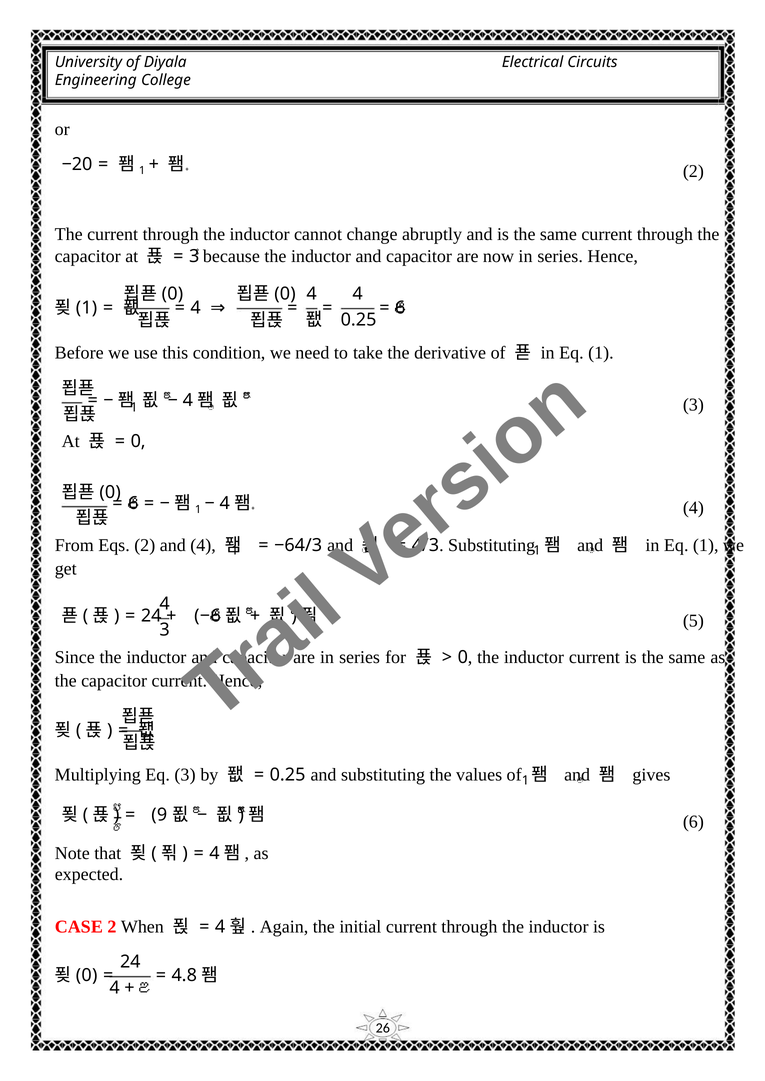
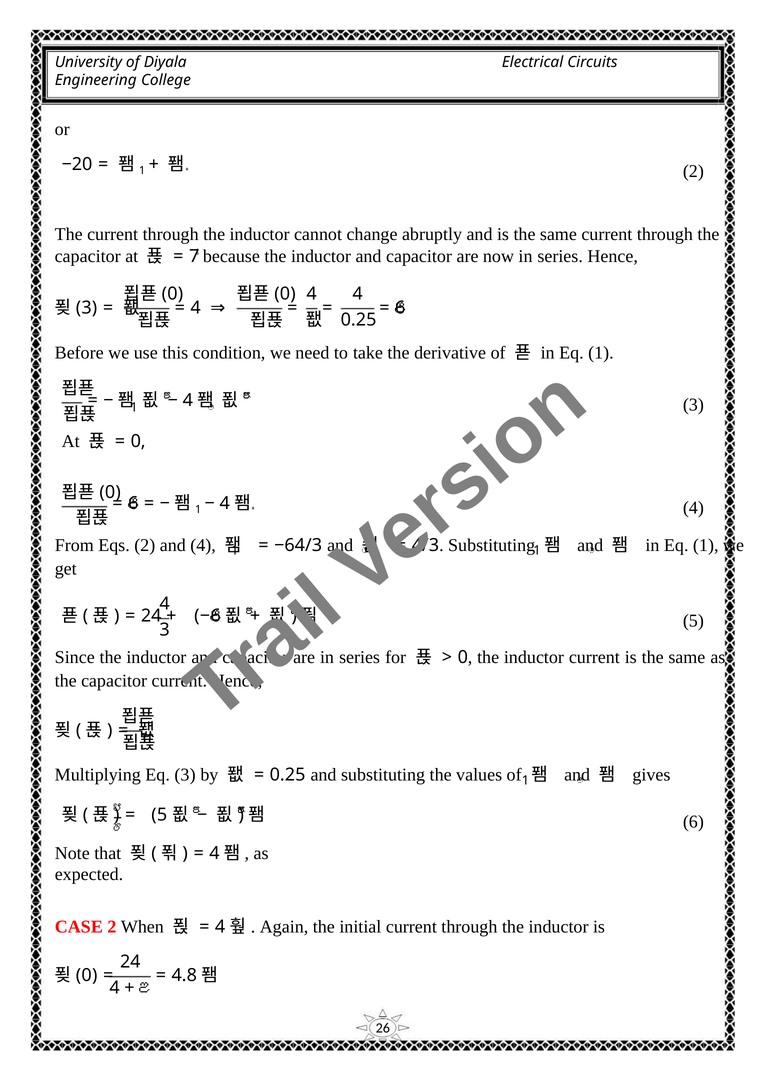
3 at (194, 257): 3 -> 7
1 at (87, 308): 1 -> 3
9 at (159, 815): 9 -> 5
